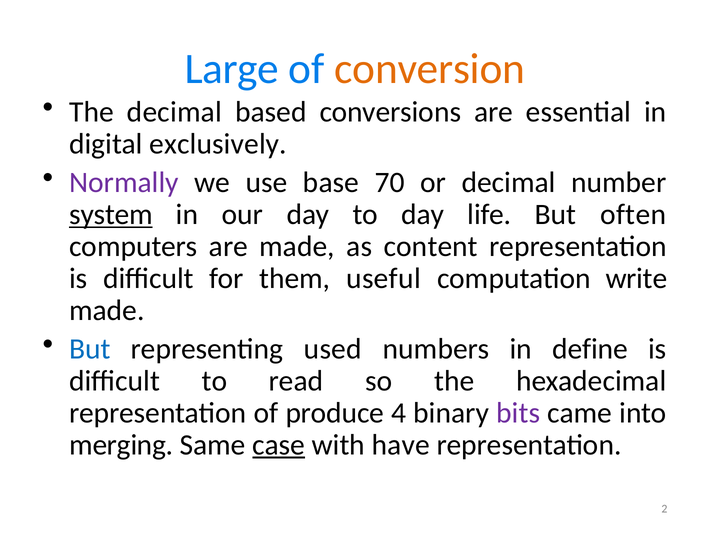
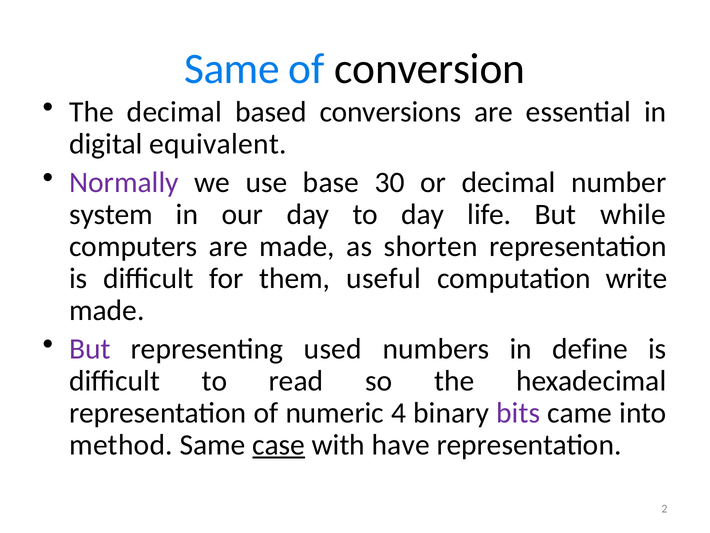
Large at (232, 69): Large -> Same
conversion colour: orange -> black
exclusively: exclusively -> equivalent
70: 70 -> 30
system underline: present -> none
often: often -> while
content: content -> shorten
But at (90, 349) colour: blue -> purple
produce: produce -> numeric
merging: merging -> method
